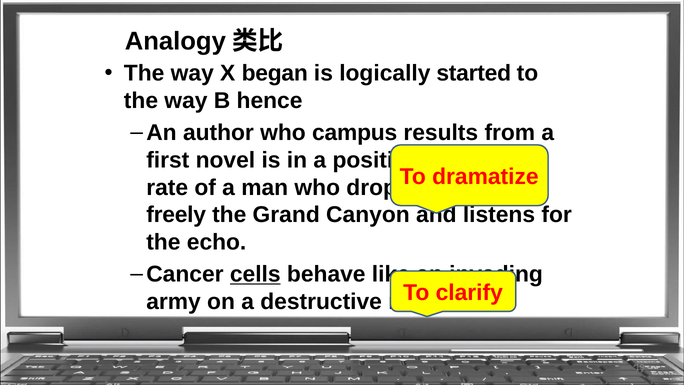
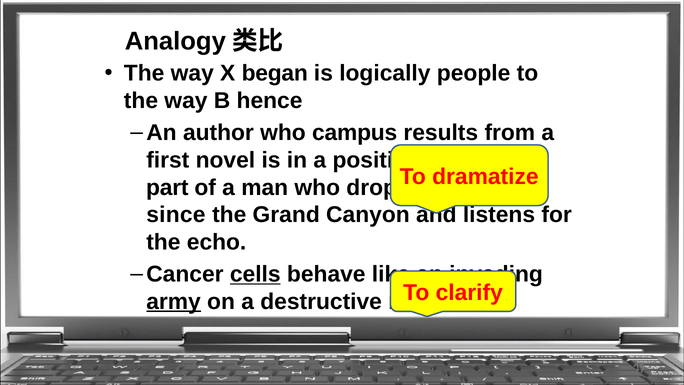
started: started -> people
rate: rate -> part
freely: freely -> since
army underline: none -> present
